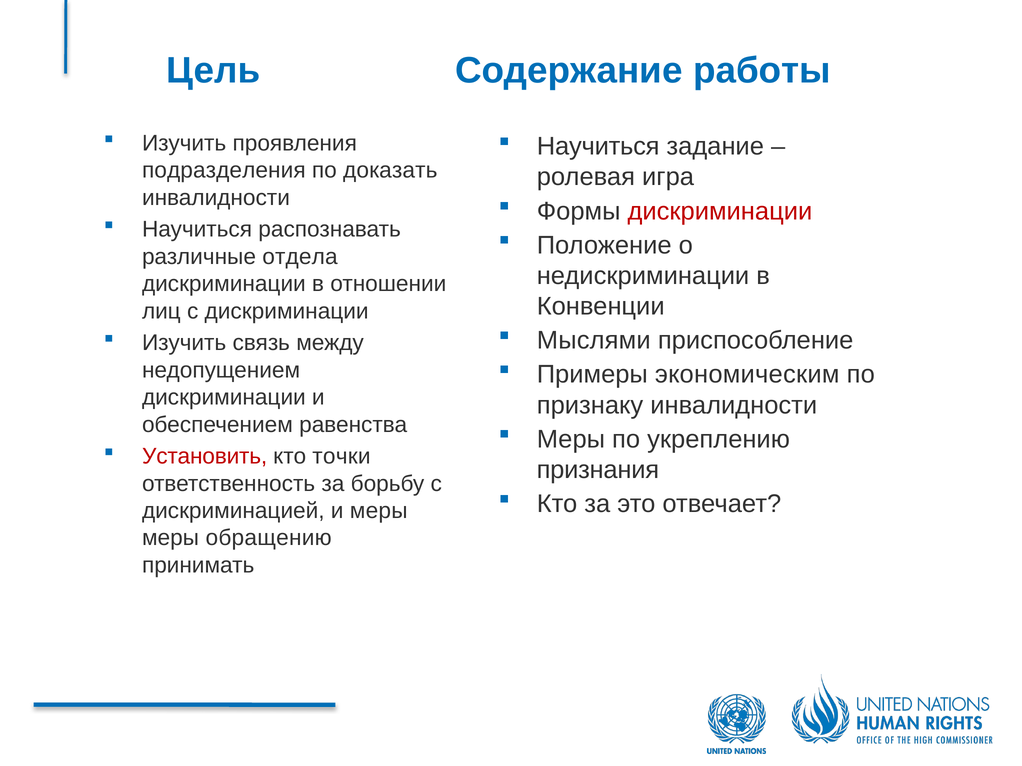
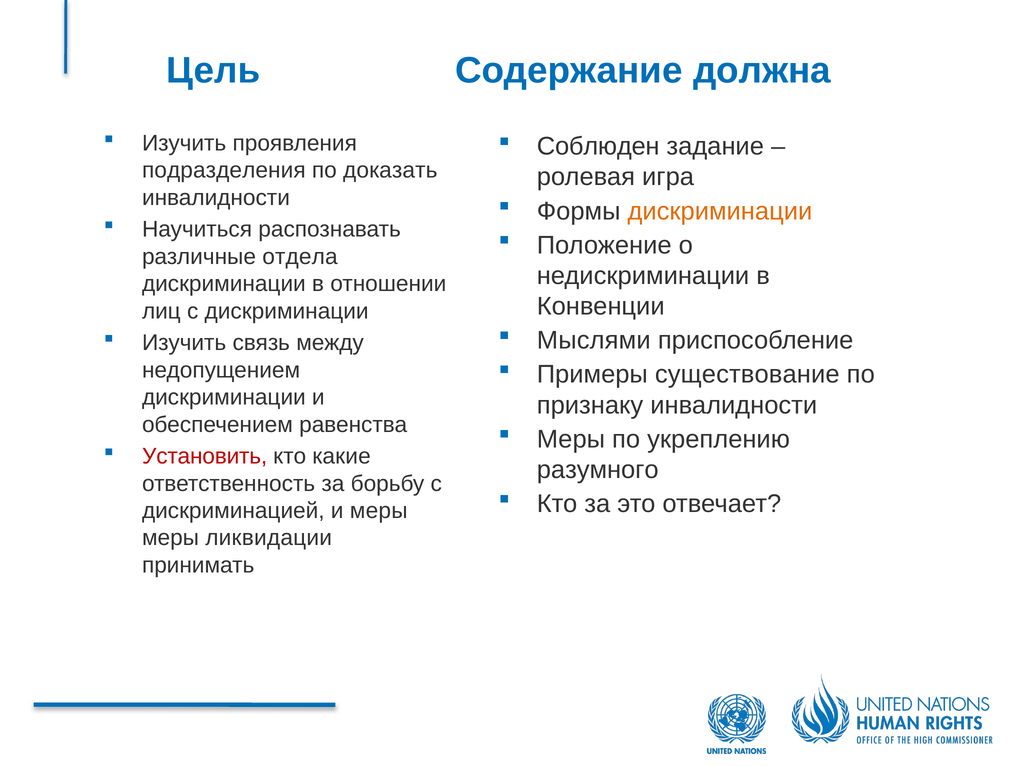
работы: работы -> должна
Научиться at (598, 146): Научиться -> Соблюден
дискриминации at (720, 211) colour: red -> orange
экономическим: экономическим -> существование
точки: точки -> какие
признания: признания -> разумного
обращению: обращению -> ликвидации
